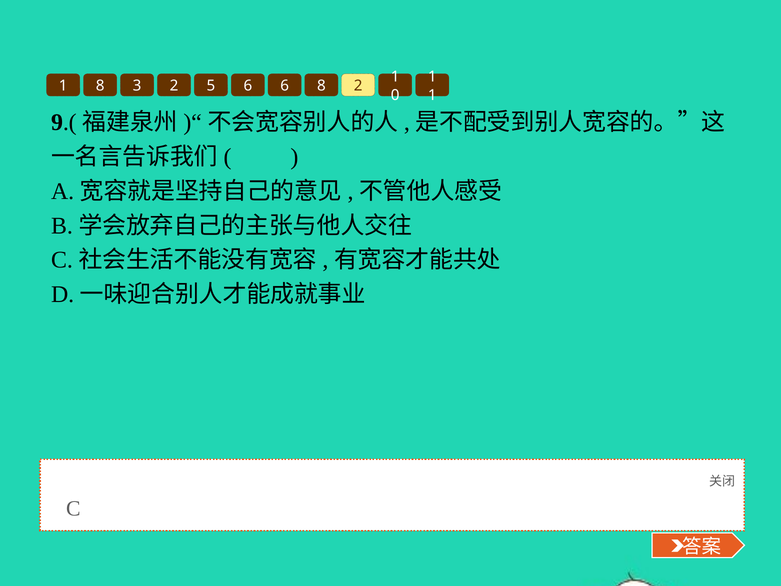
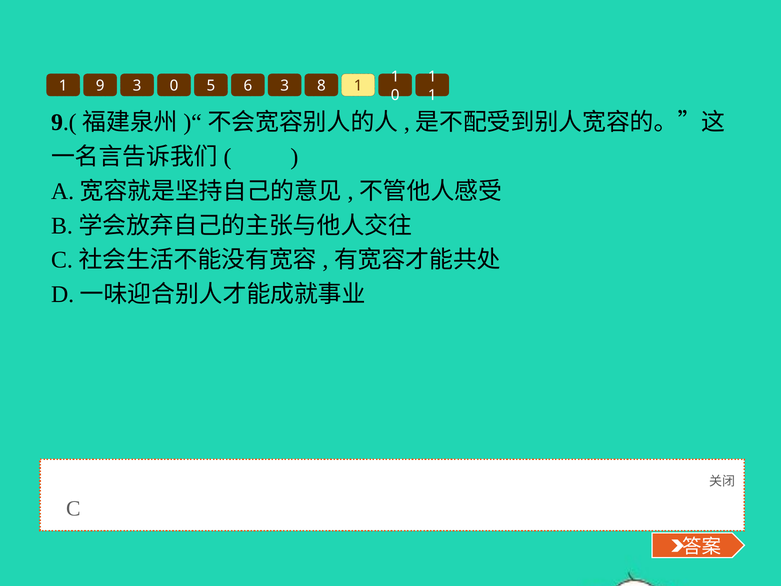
1 8: 8 -> 9
3 2: 2 -> 0
6 6: 6 -> 3
8 2: 2 -> 1
